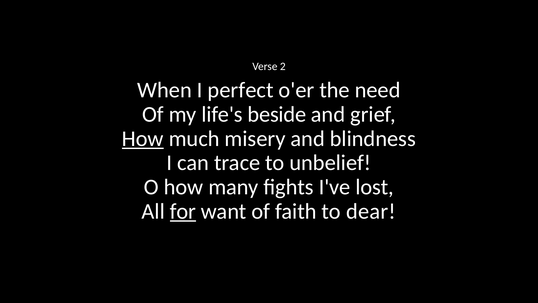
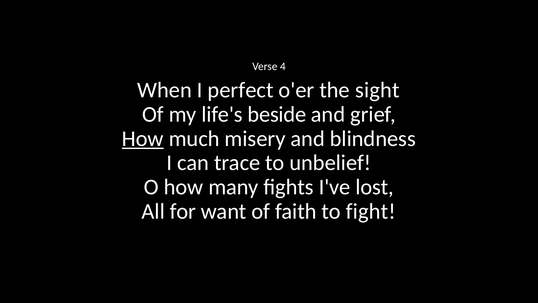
2: 2 -> 4
need: need -> sight
for underline: present -> none
dear: dear -> fight
